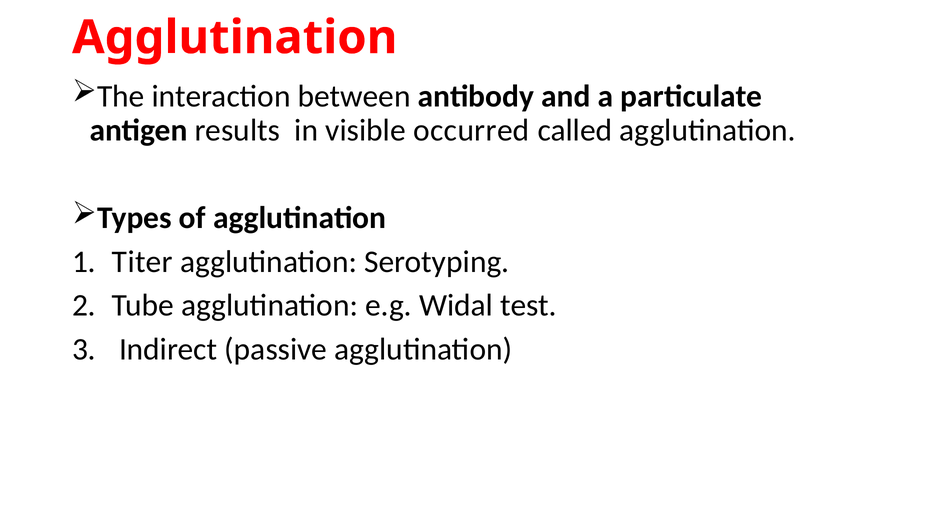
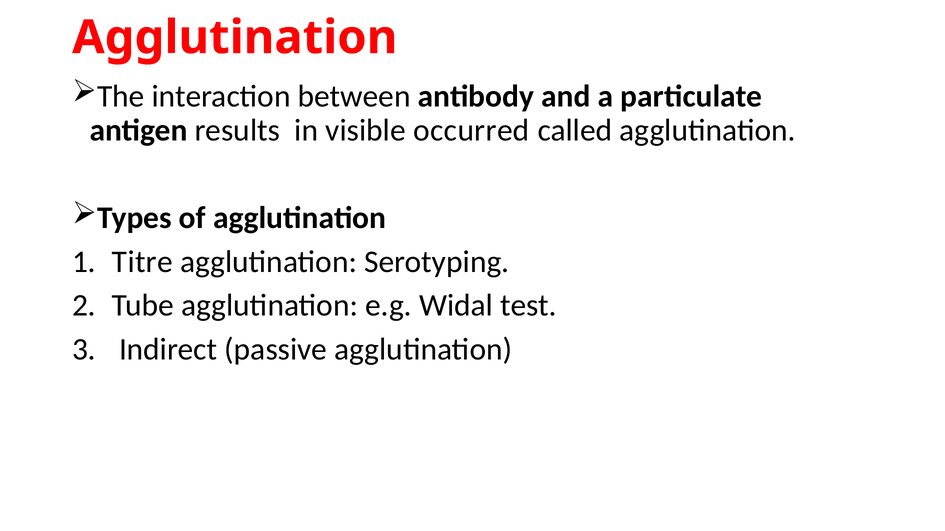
Titer: Titer -> Titre
